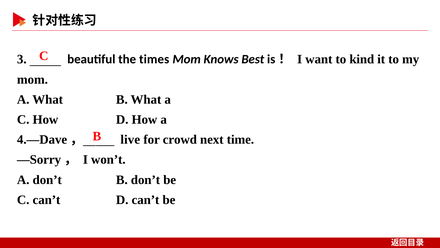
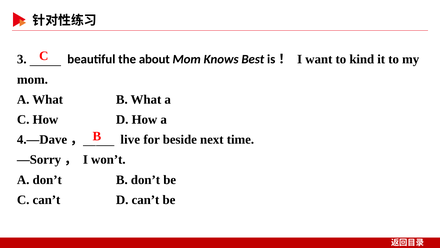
times: times -> about
crowd: crowd -> beside
